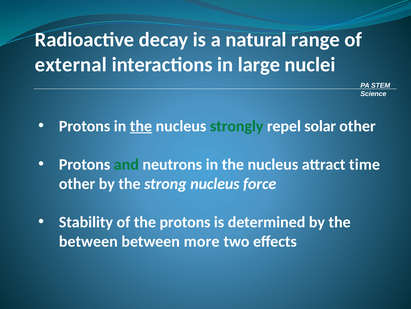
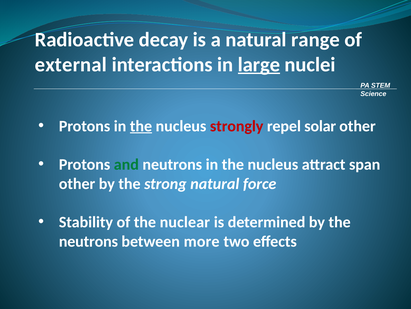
large underline: none -> present
strongly colour: green -> red
time: time -> span
strong nucleus: nucleus -> natural
the protons: protons -> nuclear
between at (88, 241): between -> neutrons
